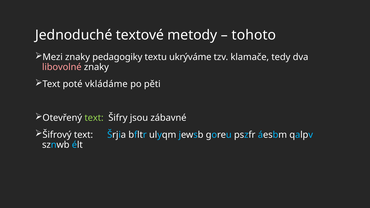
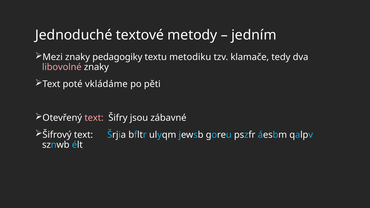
tohoto: tohoto -> jedním
ukrýváme: ukrýváme -> metodiku
text at (94, 118) colour: light green -> pink
